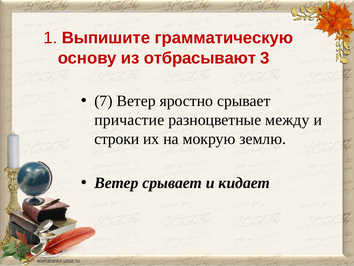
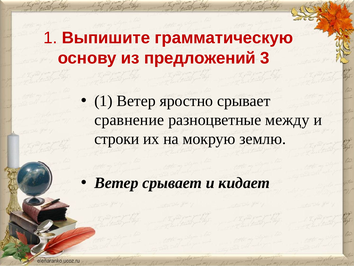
отбрасывают: отбрасывают -> предложений
7 at (103, 101): 7 -> 1
причастие: причастие -> сравнение
